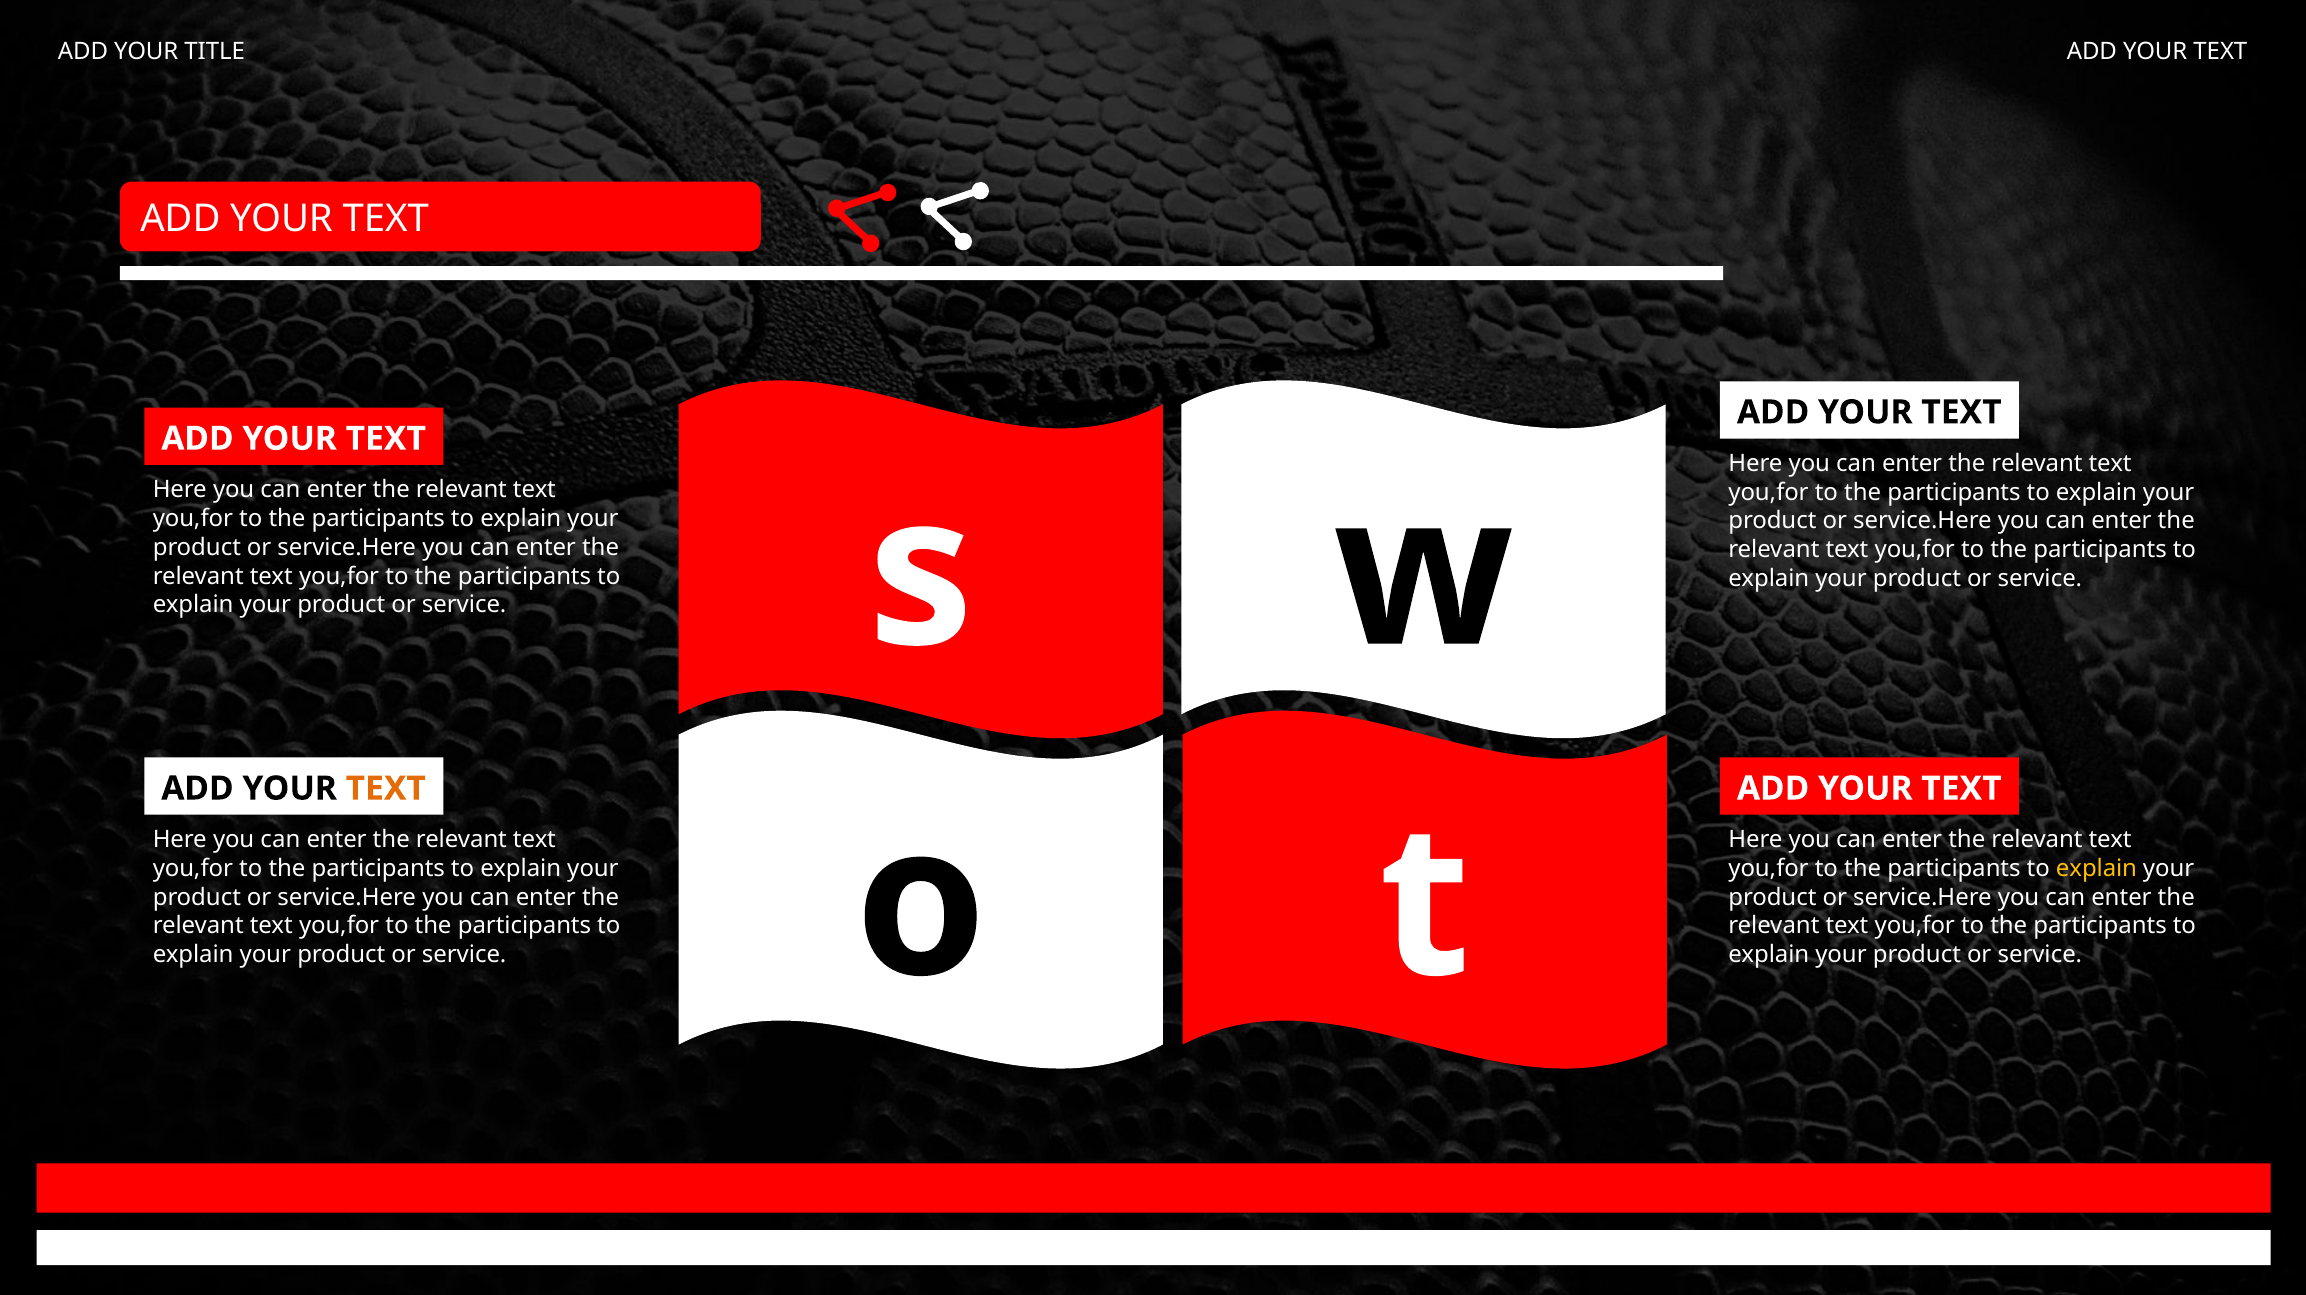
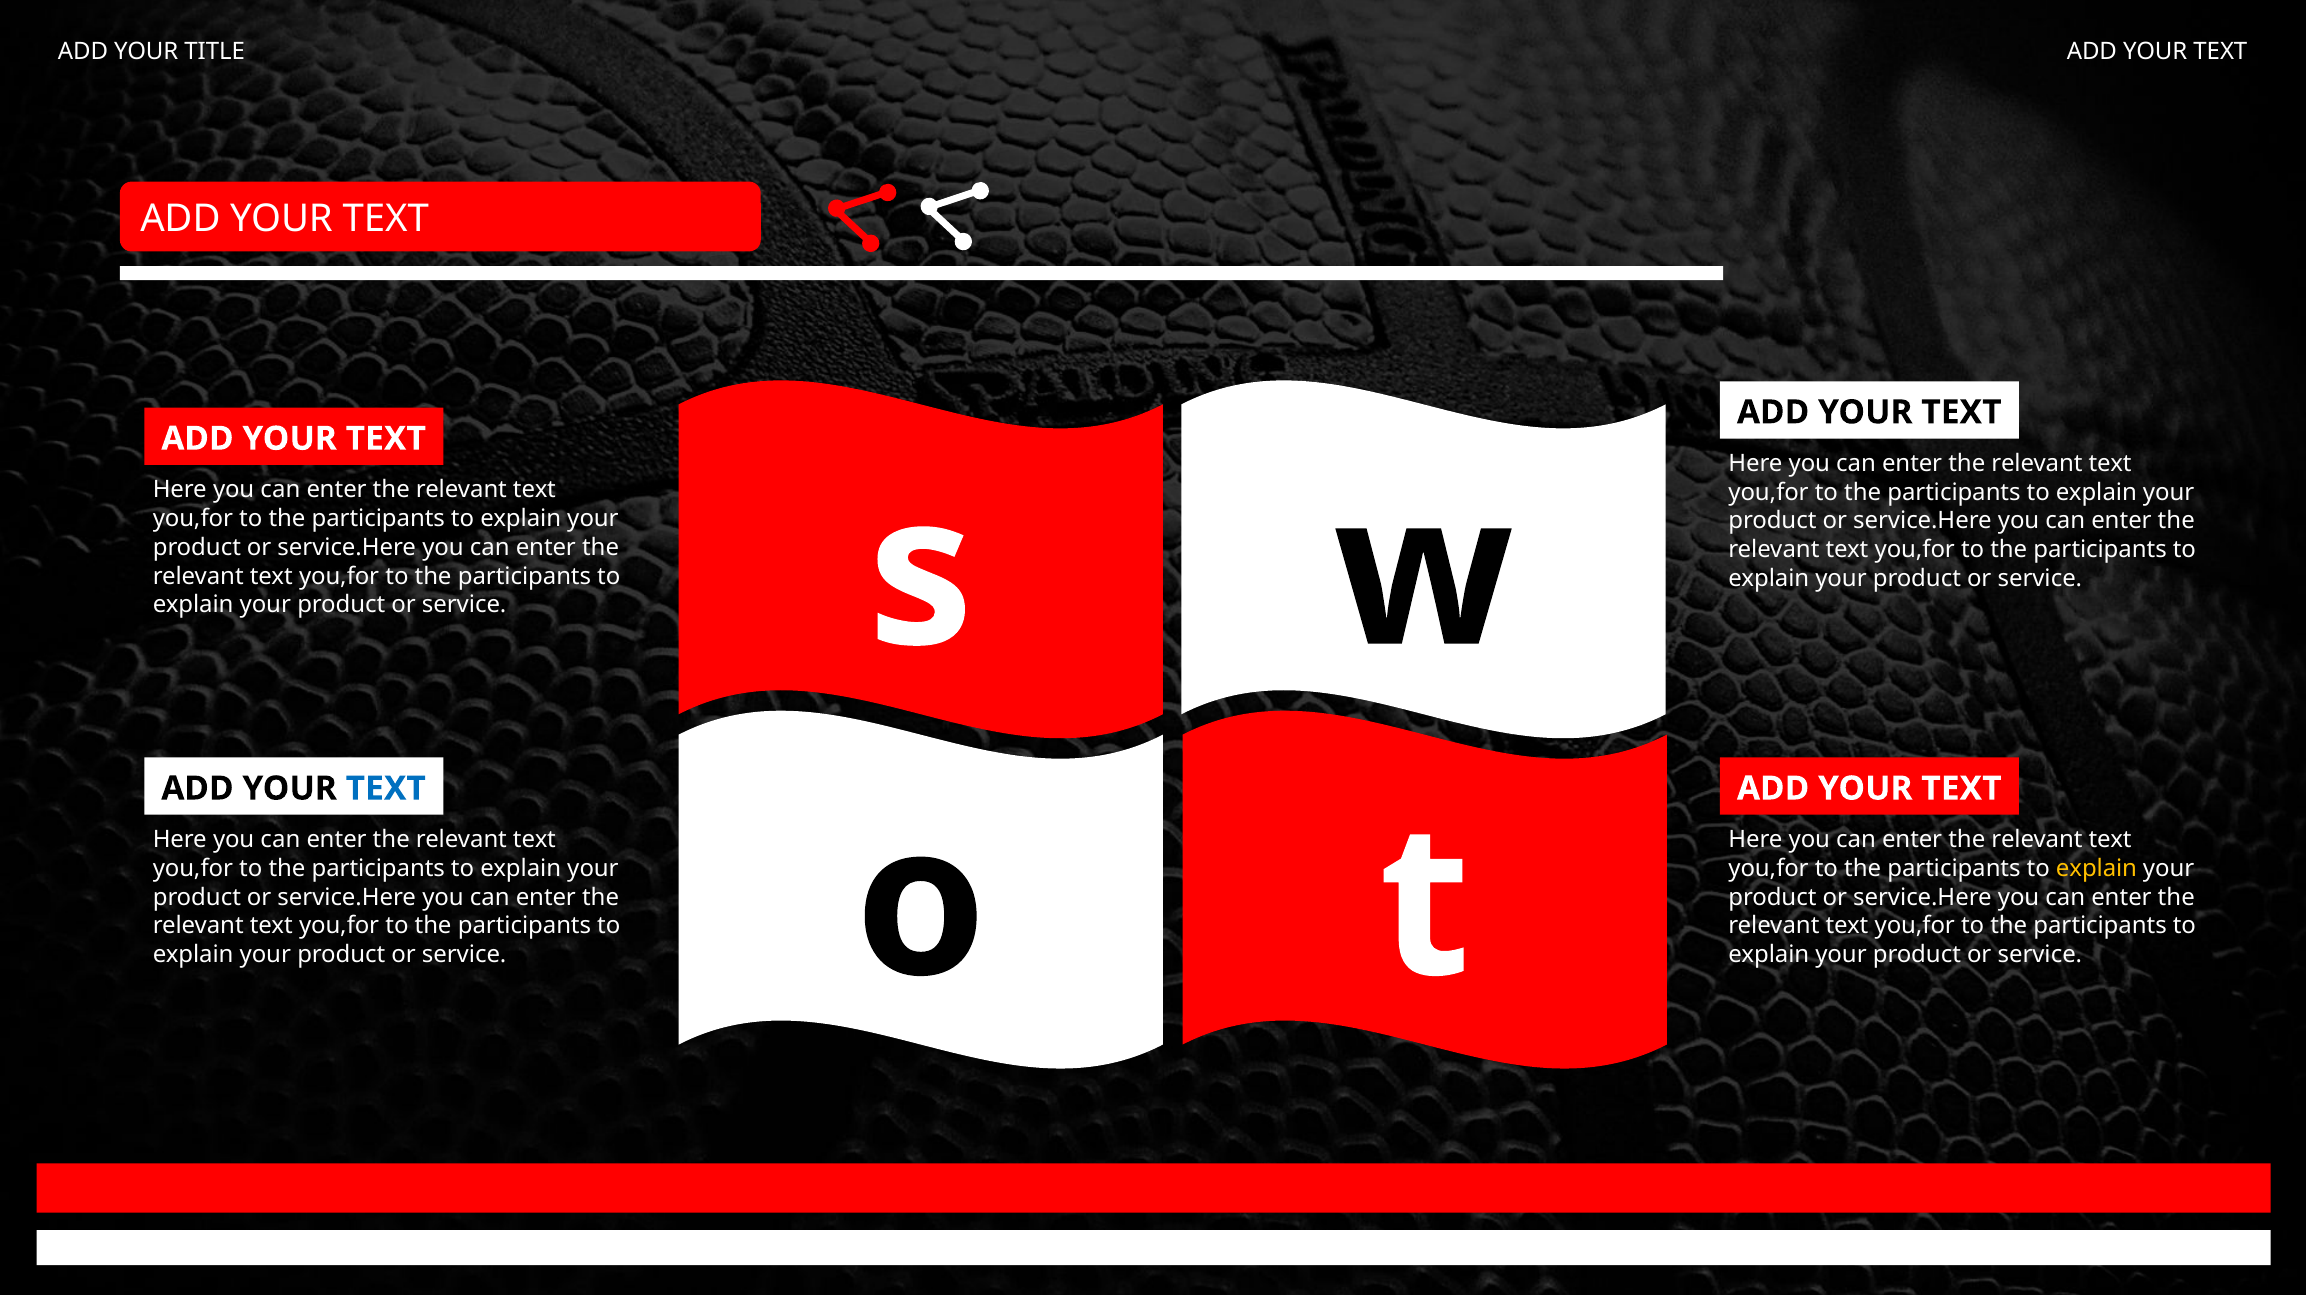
TEXT at (386, 789) colour: orange -> blue
